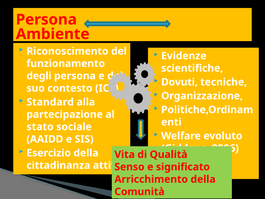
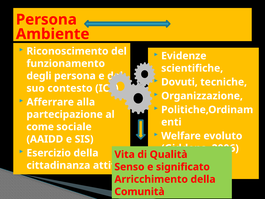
Standard: Standard -> Afferrare
stato: stato -> come
